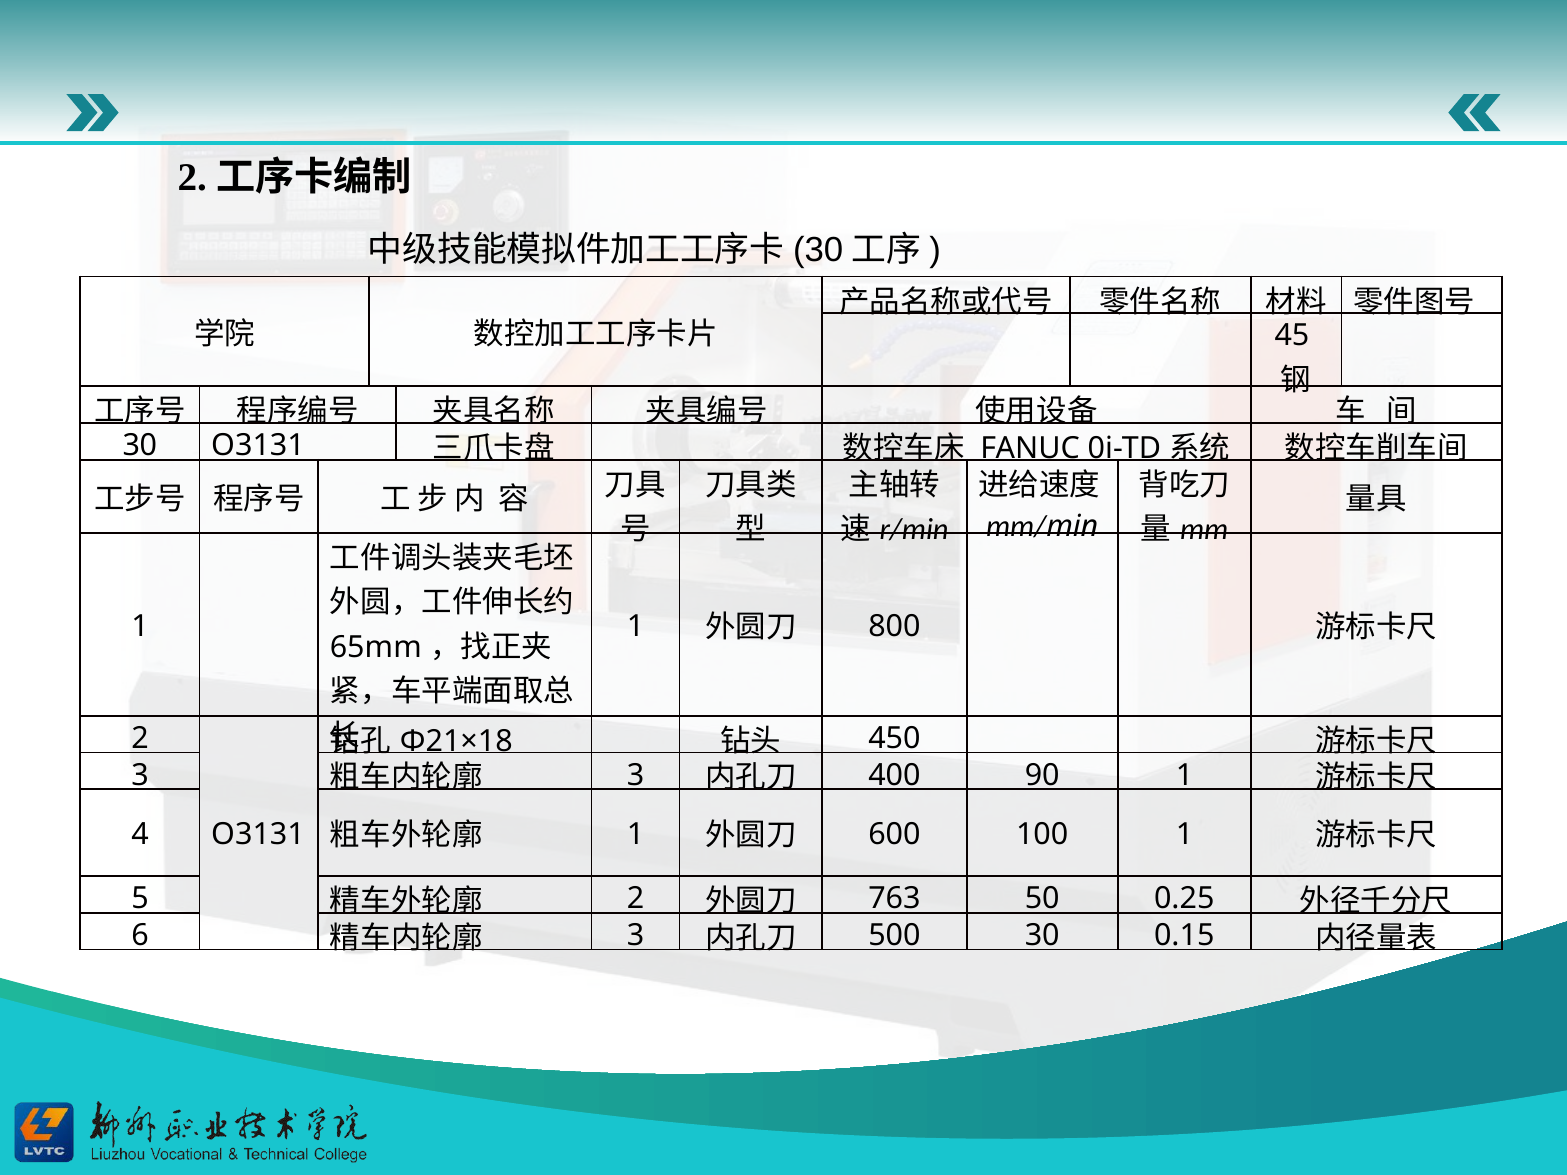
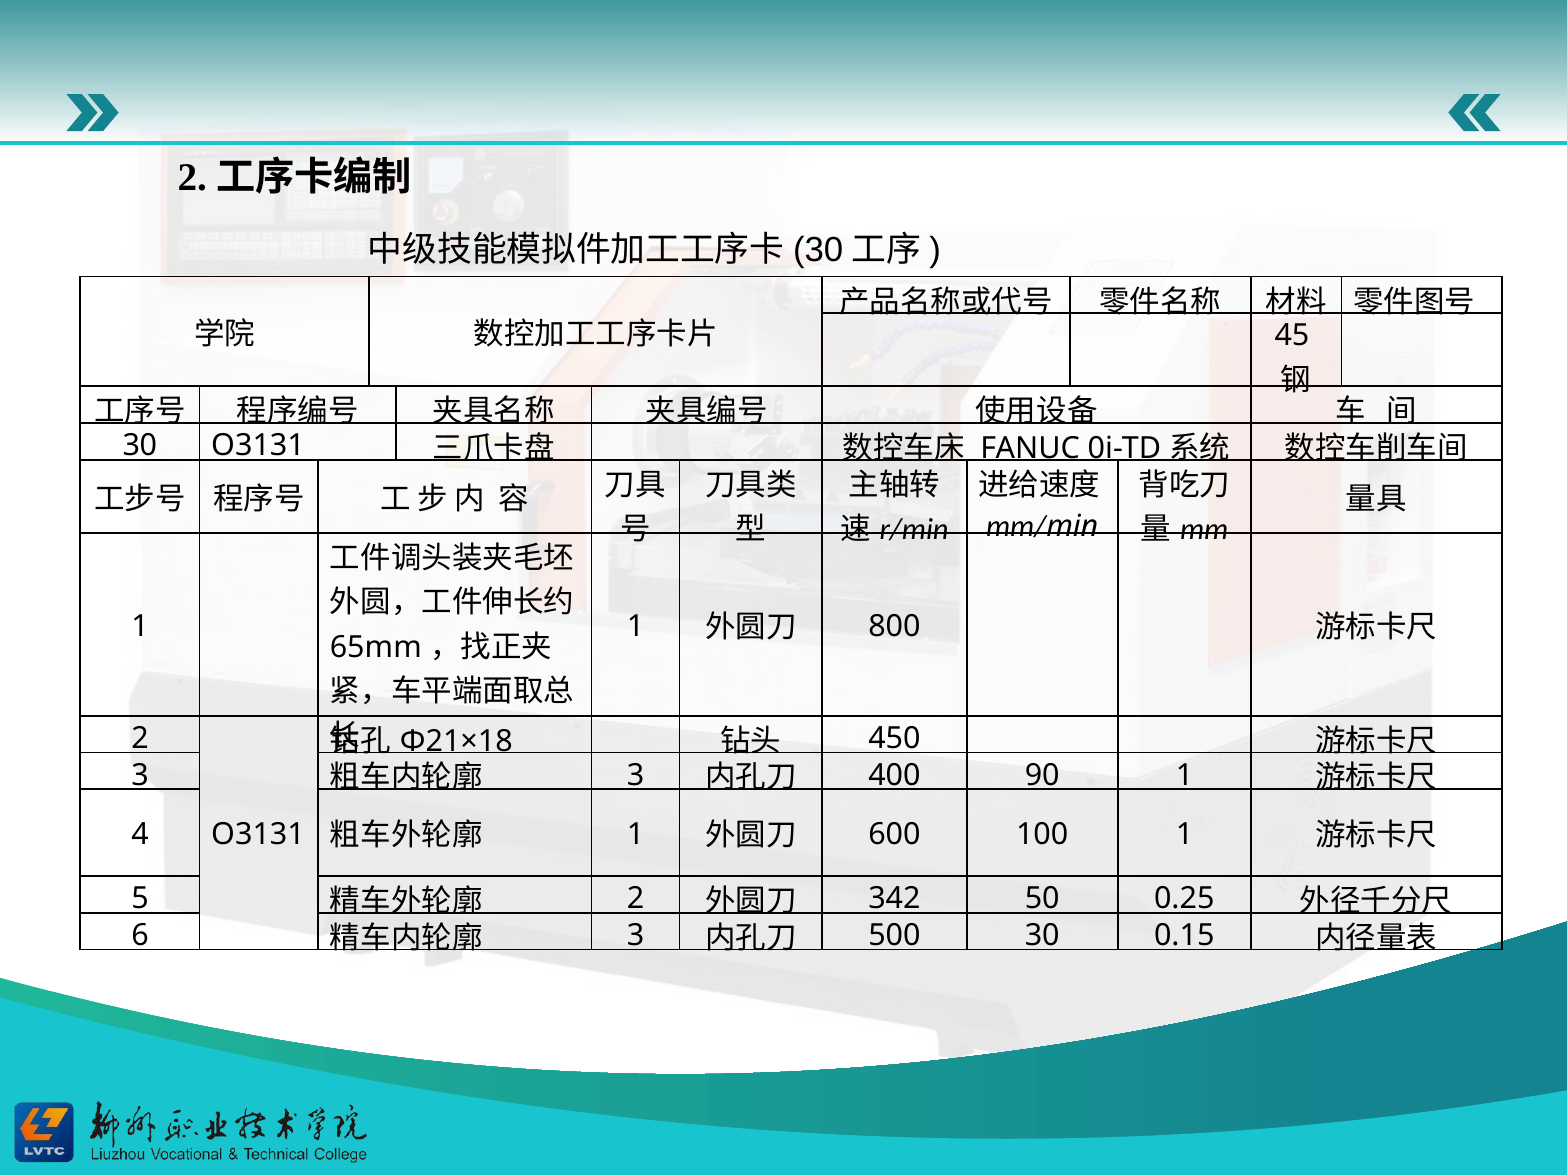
763: 763 -> 342
